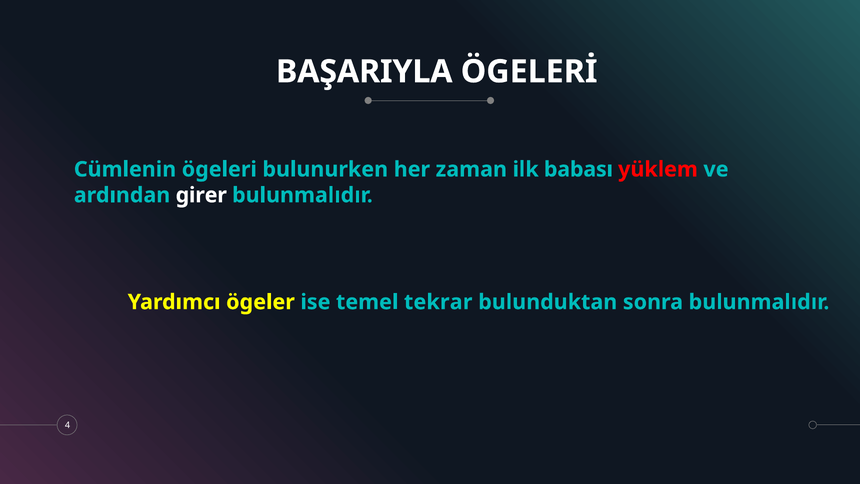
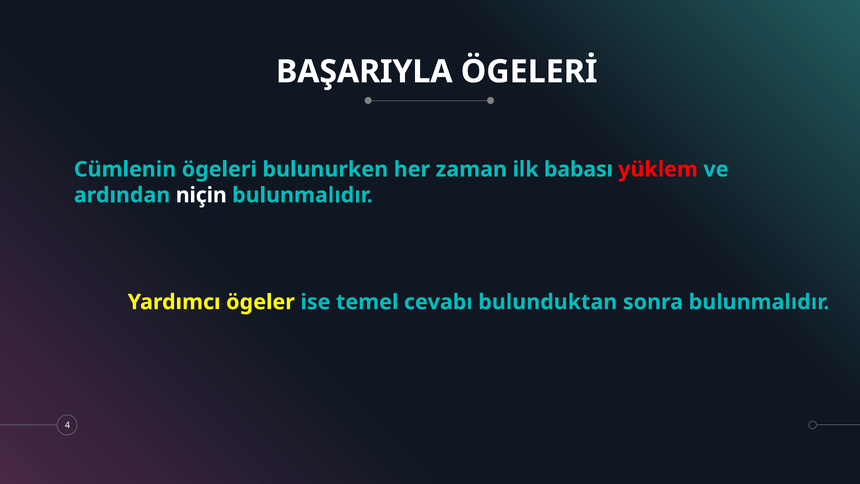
girer: girer -> niçin
tekrar: tekrar -> cevabı
